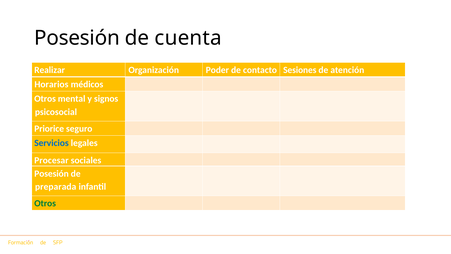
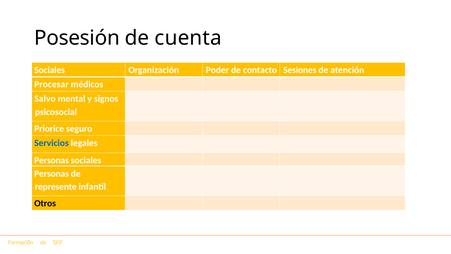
Realizar at (50, 70): Realizar -> Sociales
Horarios: Horarios -> Procesar
Otros at (45, 99): Otros -> Salvo
Procesar at (51, 160): Procesar -> Personas
Posesión at (51, 173): Posesión -> Personas
preparada: preparada -> represente
Otros at (45, 203) colour: green -> black
